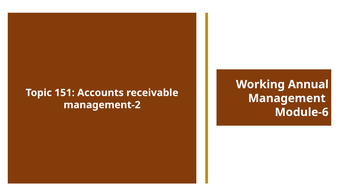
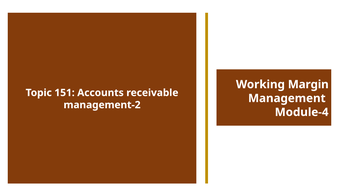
Annual: Annual -> Margin
Module-6: Module-6 -> Module-4
